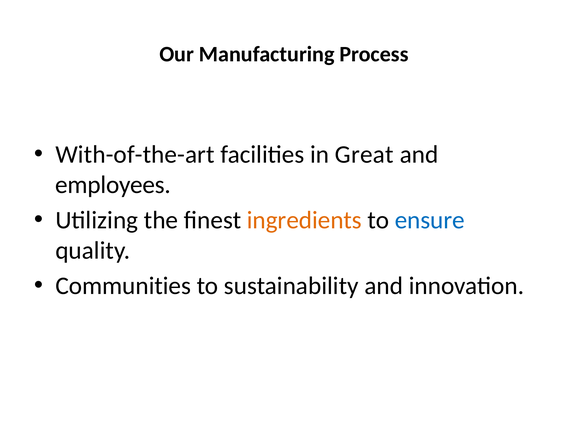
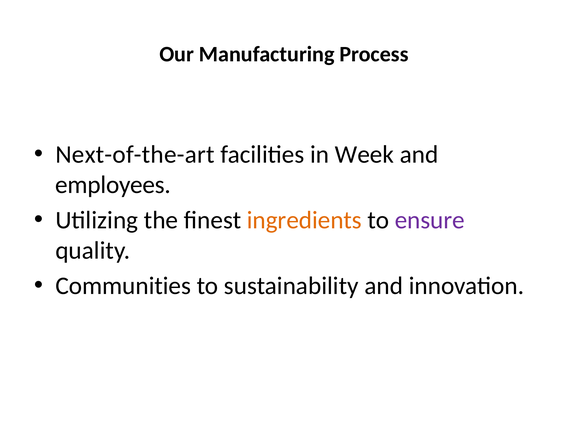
With-of-the-art: With-of-the-art -> Next-of-the-art
Great: Great -> Week
ensure colour: blue -> purple
